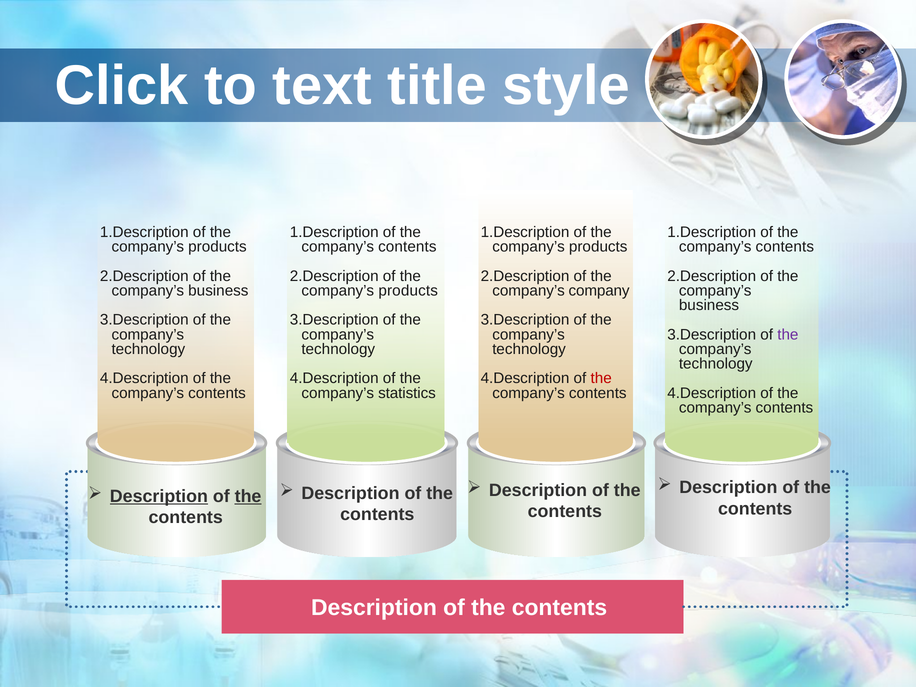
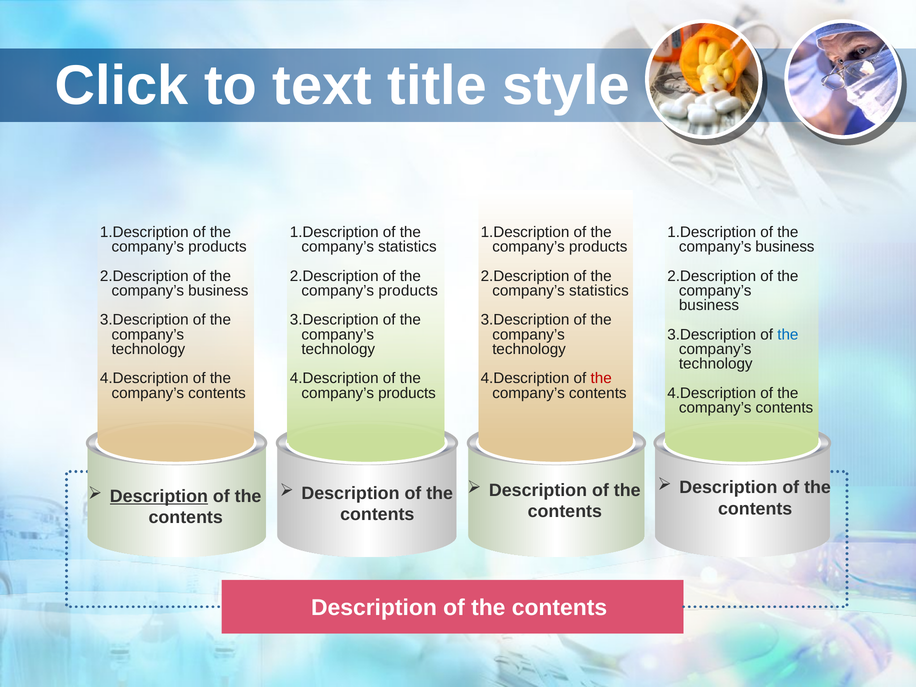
contents at (407, 247): contents -> statistics
contents at (785, 247): contents -> business
company at (599, 291): company -> statistics
the at (788, 335) colour: purple -> blue
statistics at (407, 393): statistics -> products
the at (248, 496) underline: present -> none
